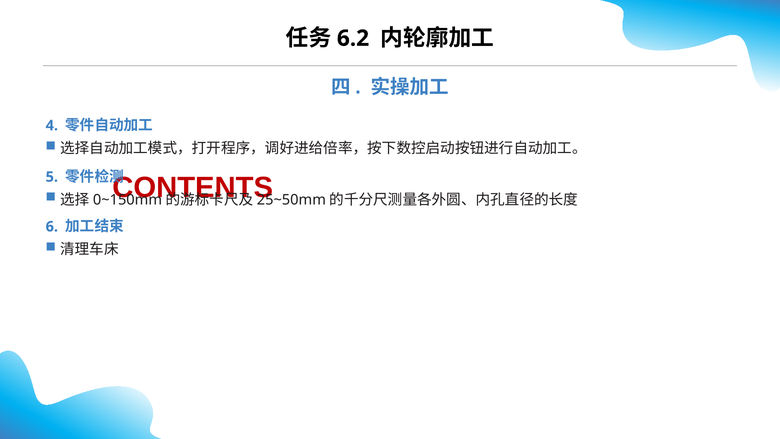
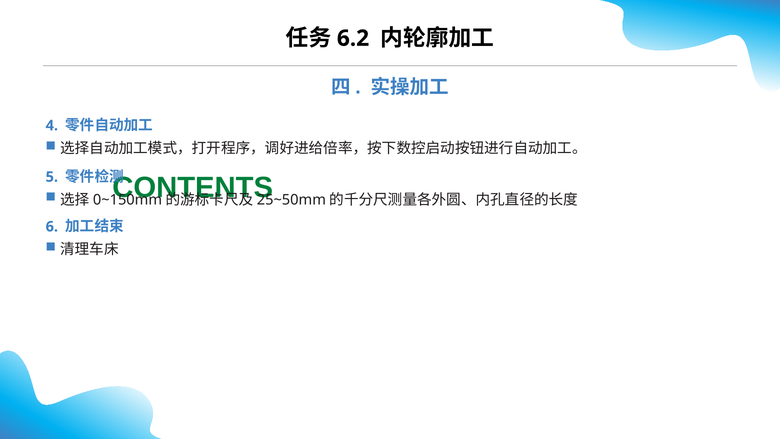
CONTENTS colour: red -> green
